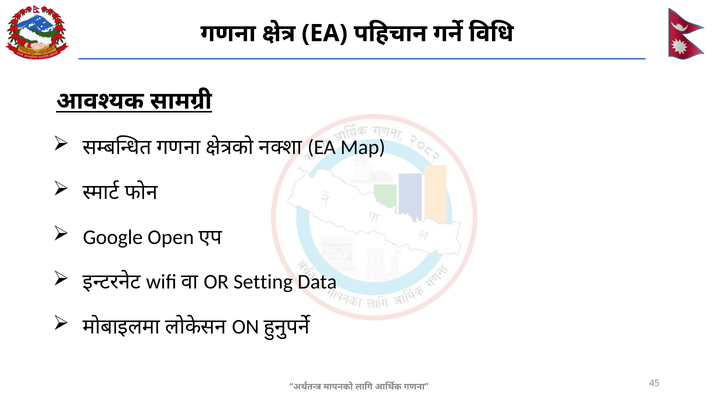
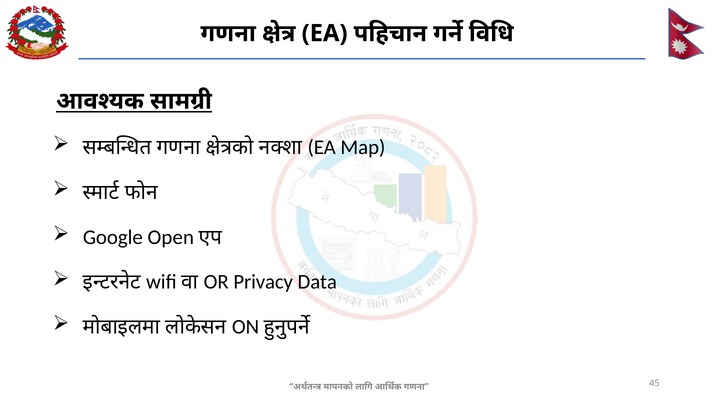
Setting: Setting -> Privacy
